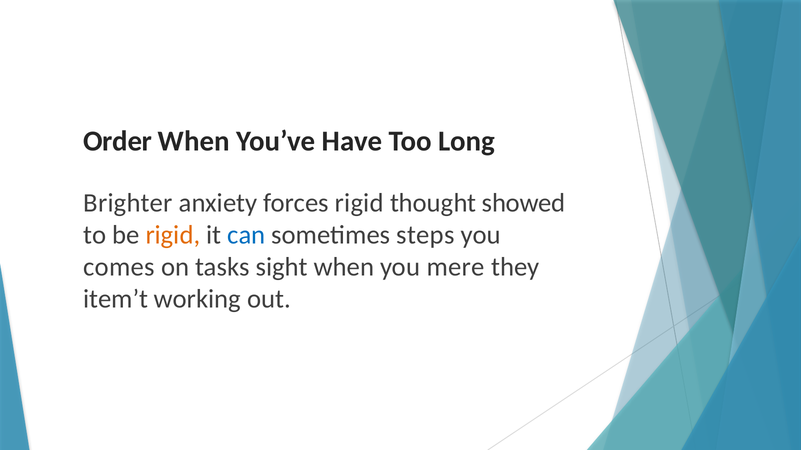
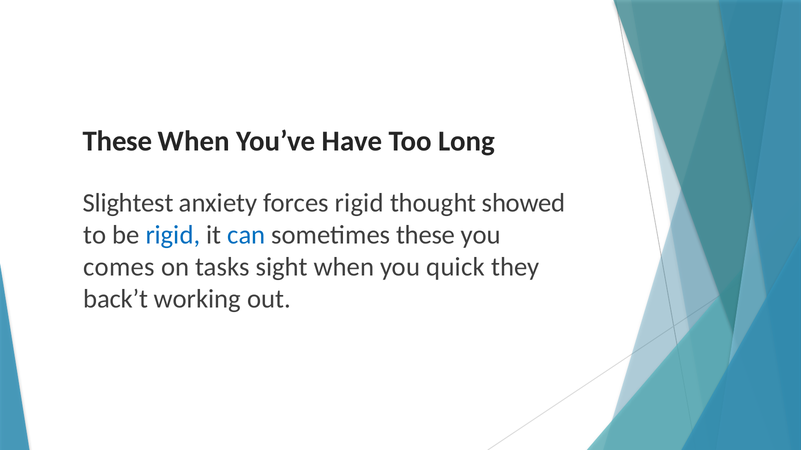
Order at (118, 141): Order -> These
Brighter: Brighter -> Slightest
rigid at (173, 235) colour: orange -> blue
sometimes steps: steps -> these
mere: mere -> quick
item’t: item’t -> back’t
